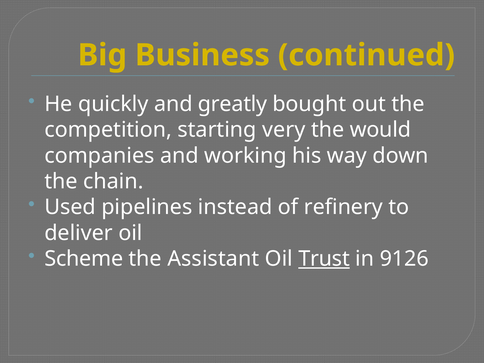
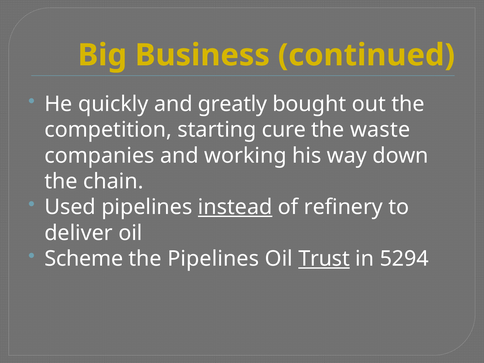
very: very -> cure
would: would -> waste
instead underline: none -> present
the Assistant: Assistant -> Pipelines
9126: 9126 -> 5294
